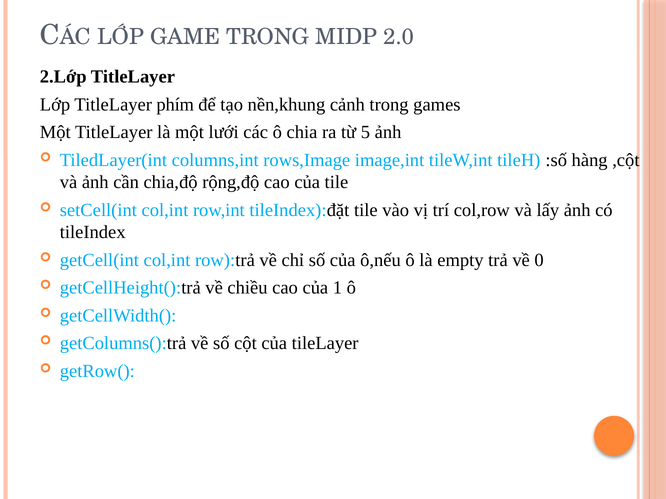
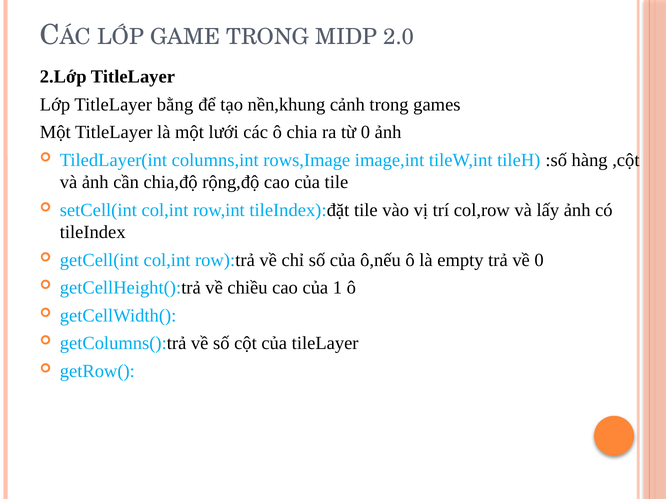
phím: phím -> bằng
từ 5: 5 -> 0
